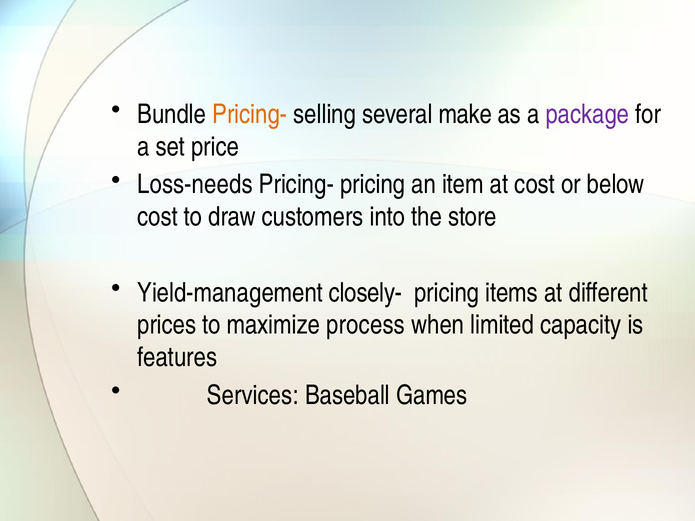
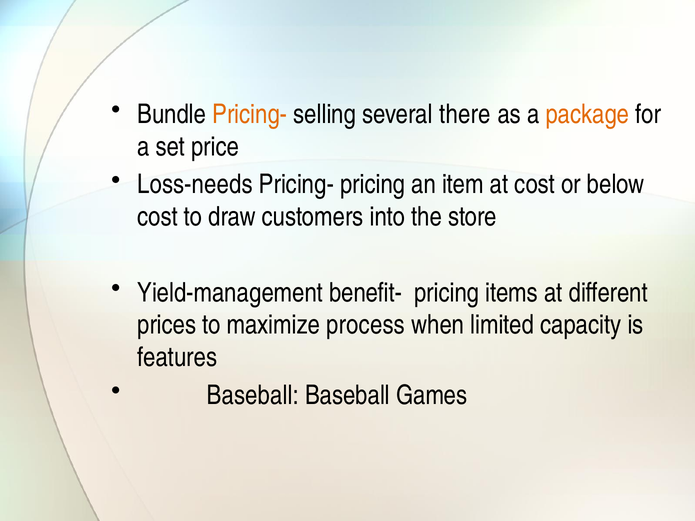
make: make -> there
package colour: purple -> orange
closely-: closely- -> benefit-
Services at (253, 396): Services -> Baseball
